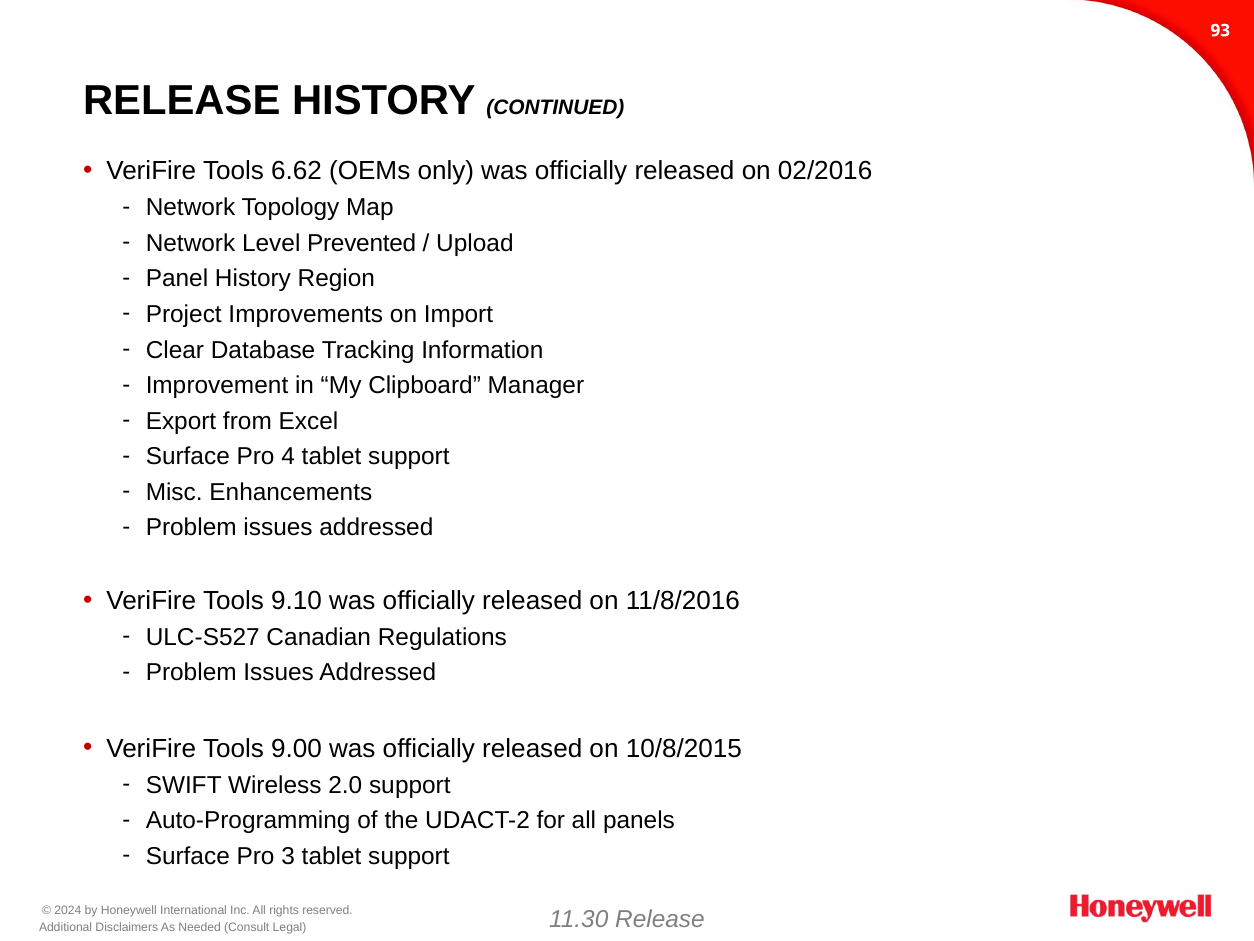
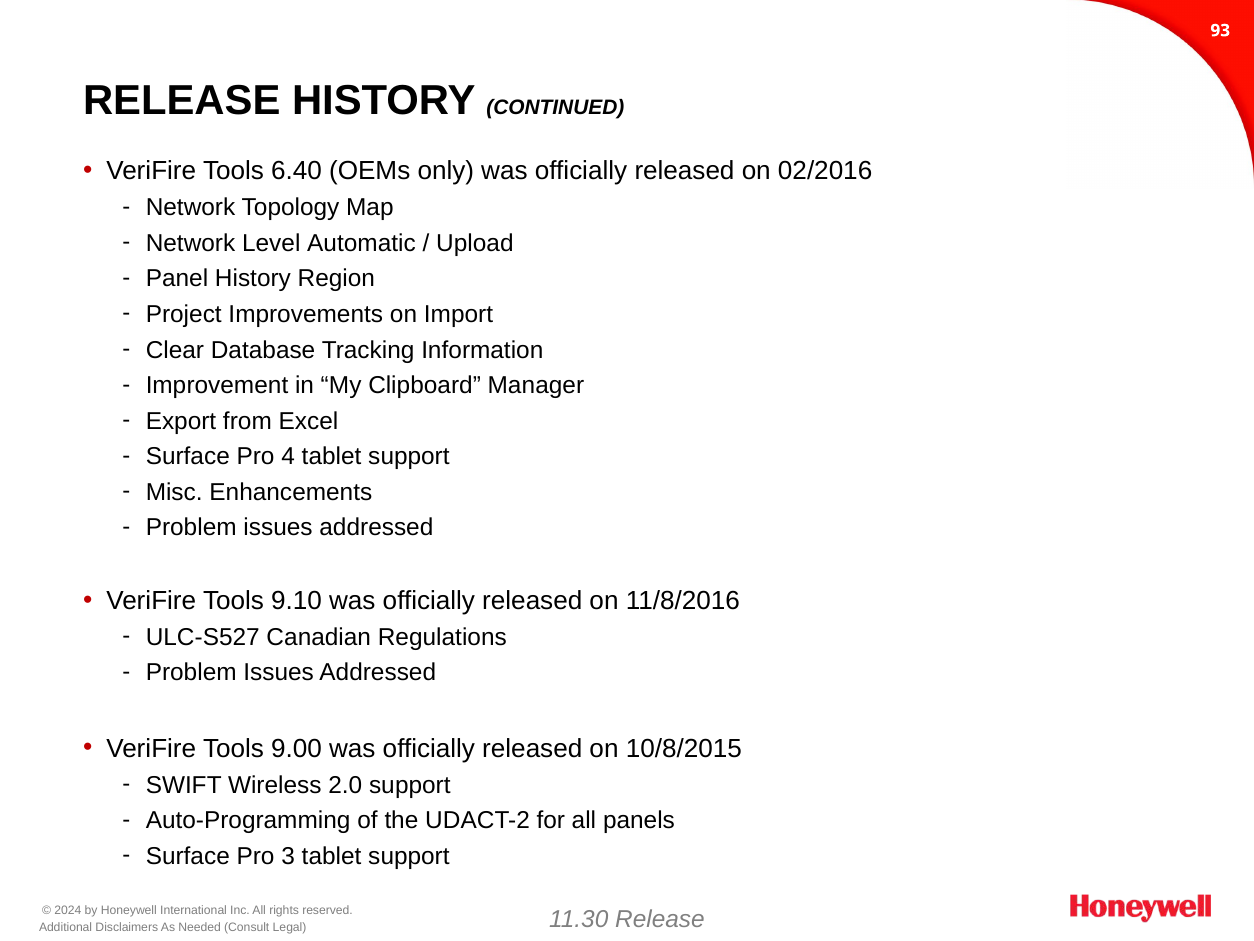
6.62: 6.62 -> 6.40
Prevented: Prevented -> Automatic
